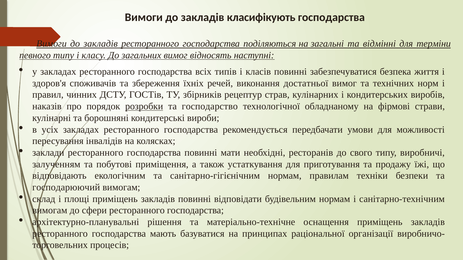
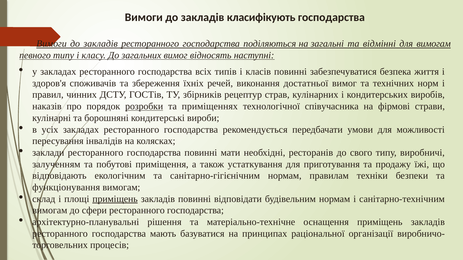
для терміни: терміни -> вимогам
господарство: господарство -> приміщеннях
обладнаному: обладнаному -> співучасника
господарюючий: господарюючий -> функціонування
приміщень at (115, 199) underline: none -> present
